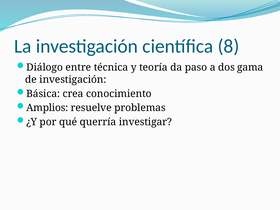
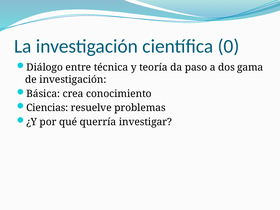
8: 8 -> 0
Amplios: Amplios -> Ciencias
